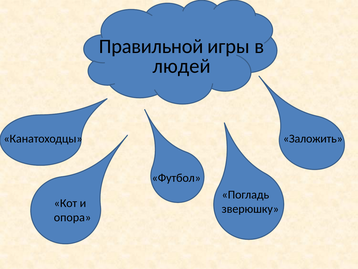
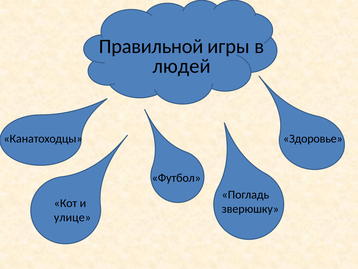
Заложить: Заложить -> Здоровье
опора: опора -> улице
